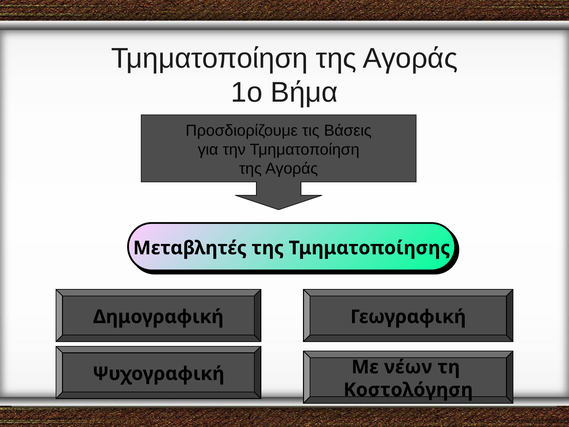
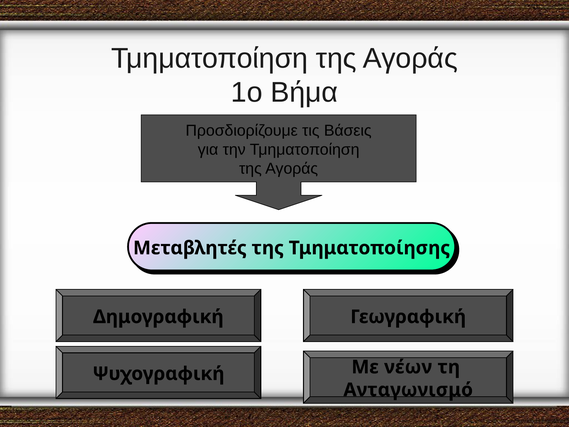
Κοστολόγηση: Κοστολόγηση -> Ανταγωνισμό
